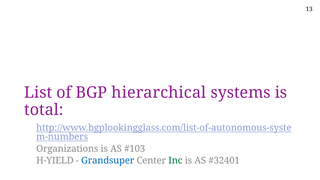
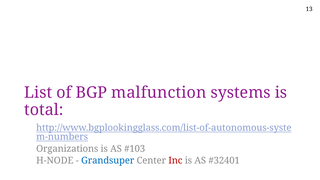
hierarchical: hierarchical -> malfunction
H-YIELD: H-YIELD -> H-NODE
Inc colour: green -> red
